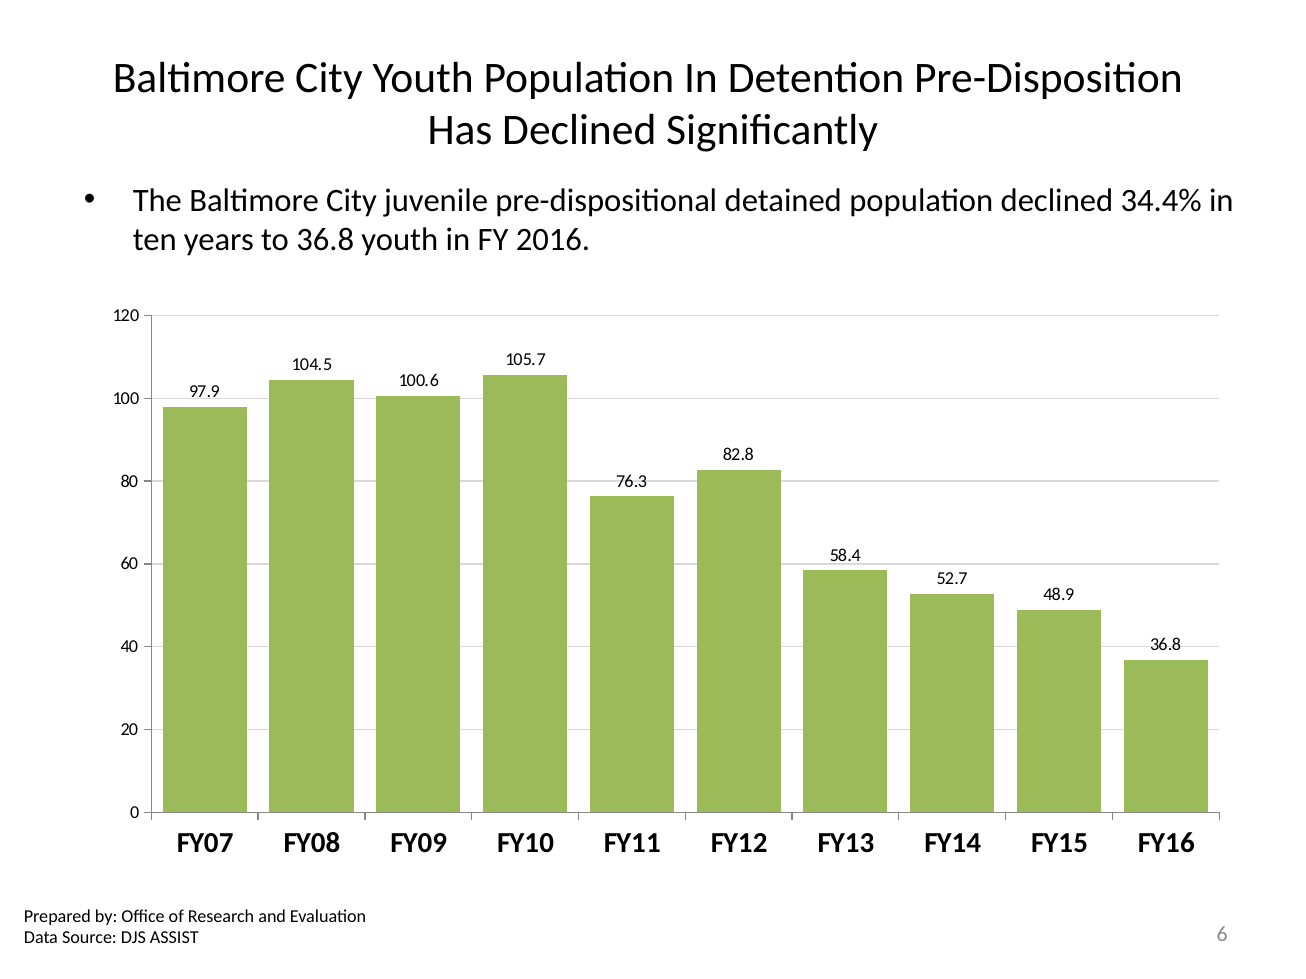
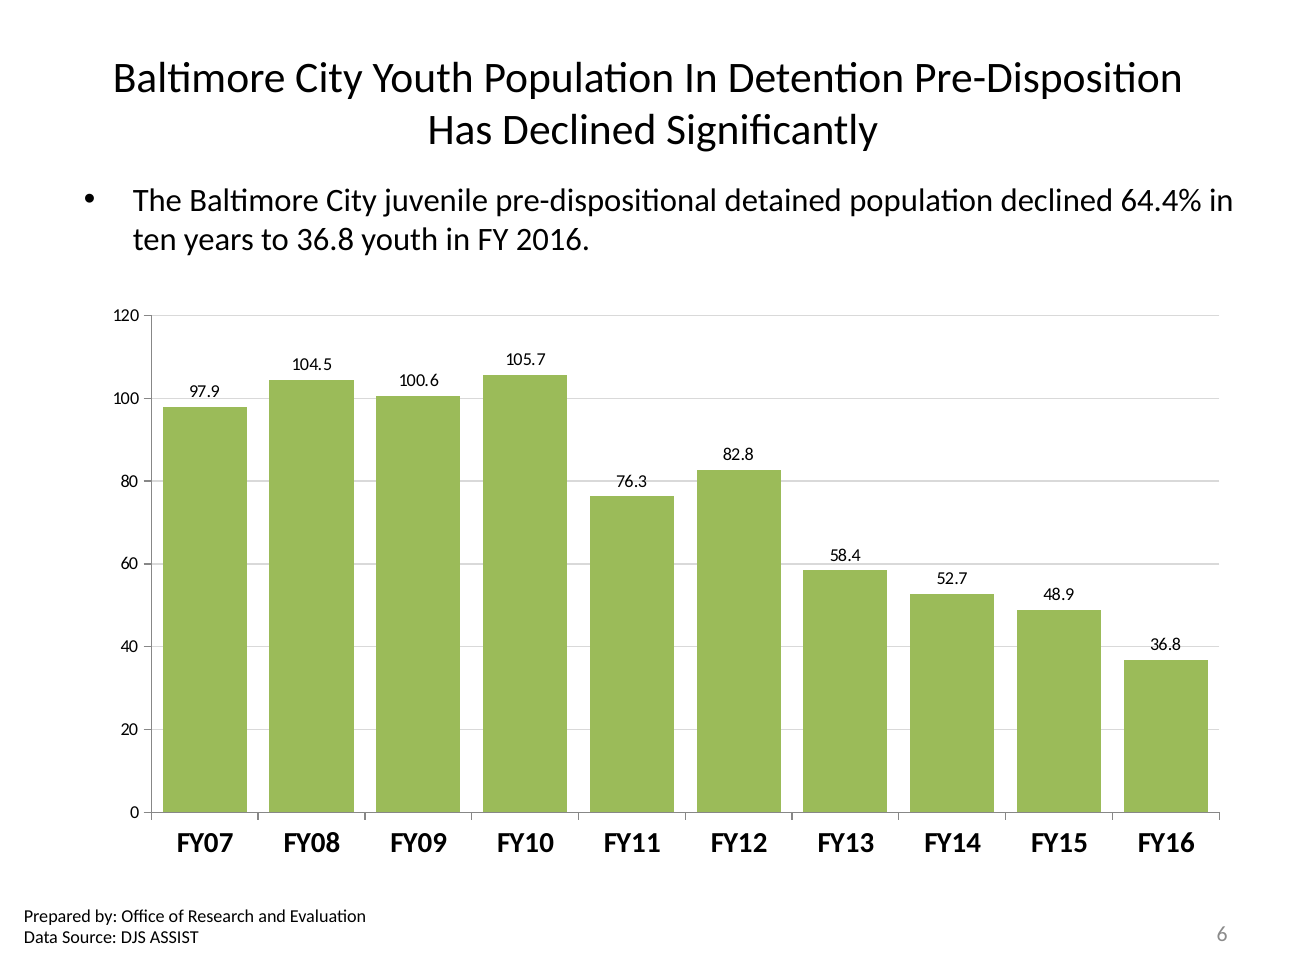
34.4%: 34.4% -> 64.4%
